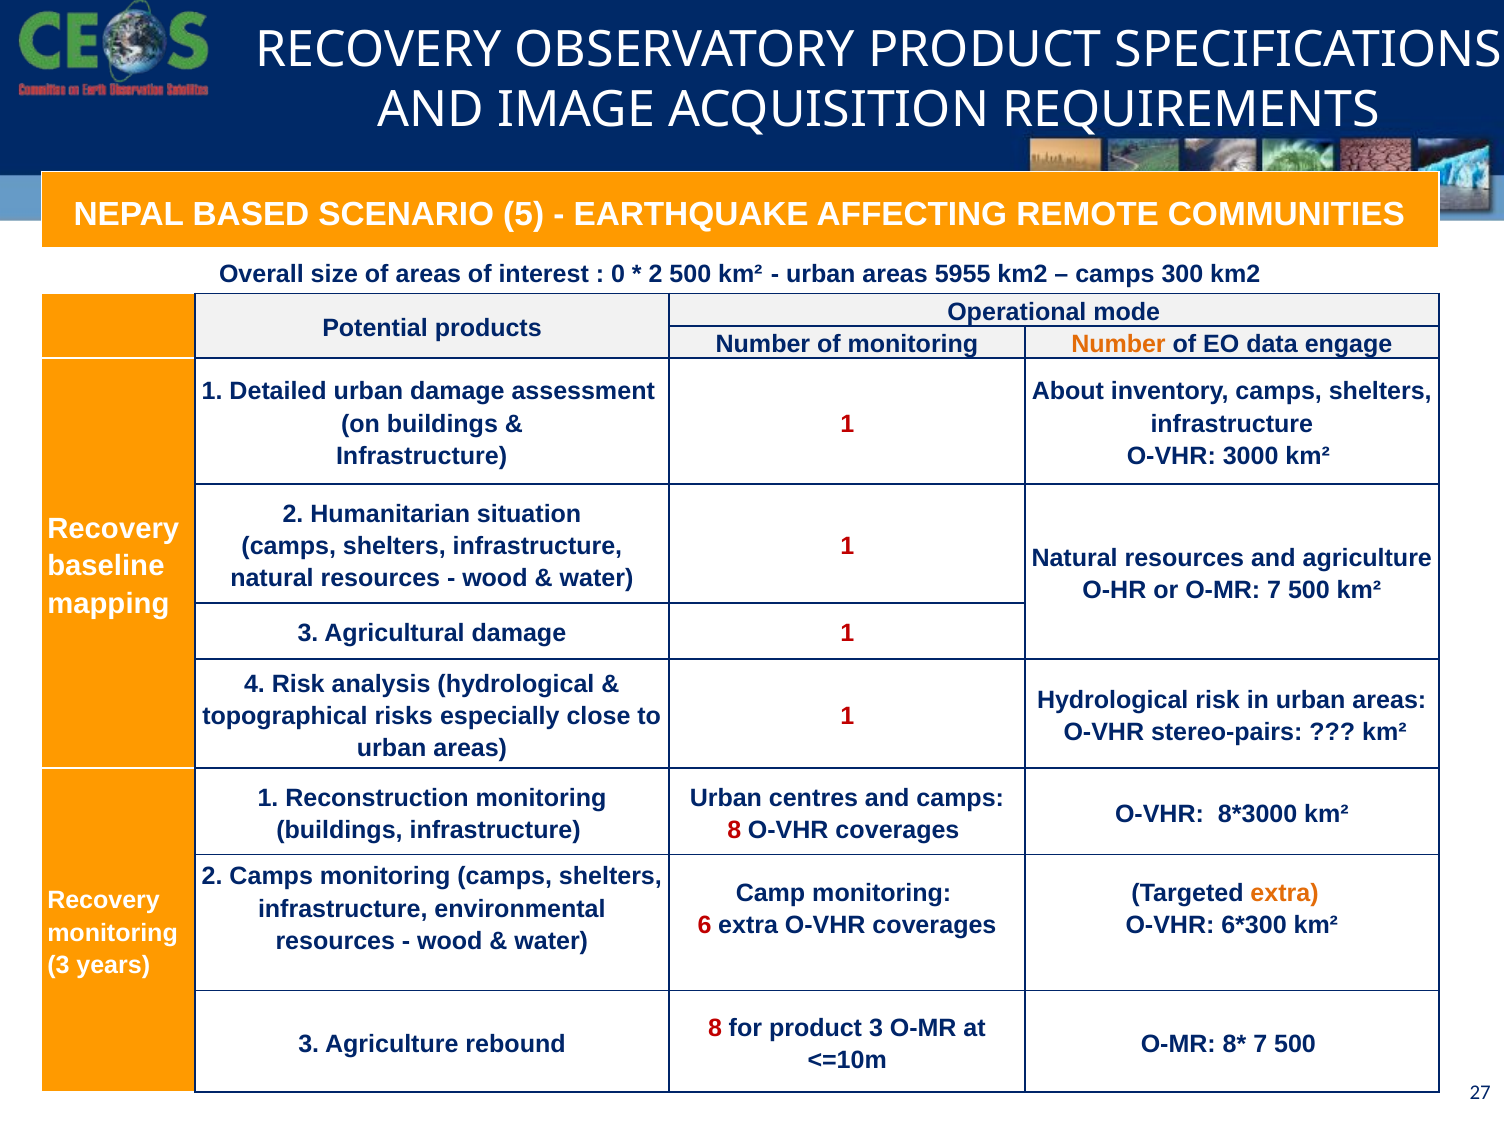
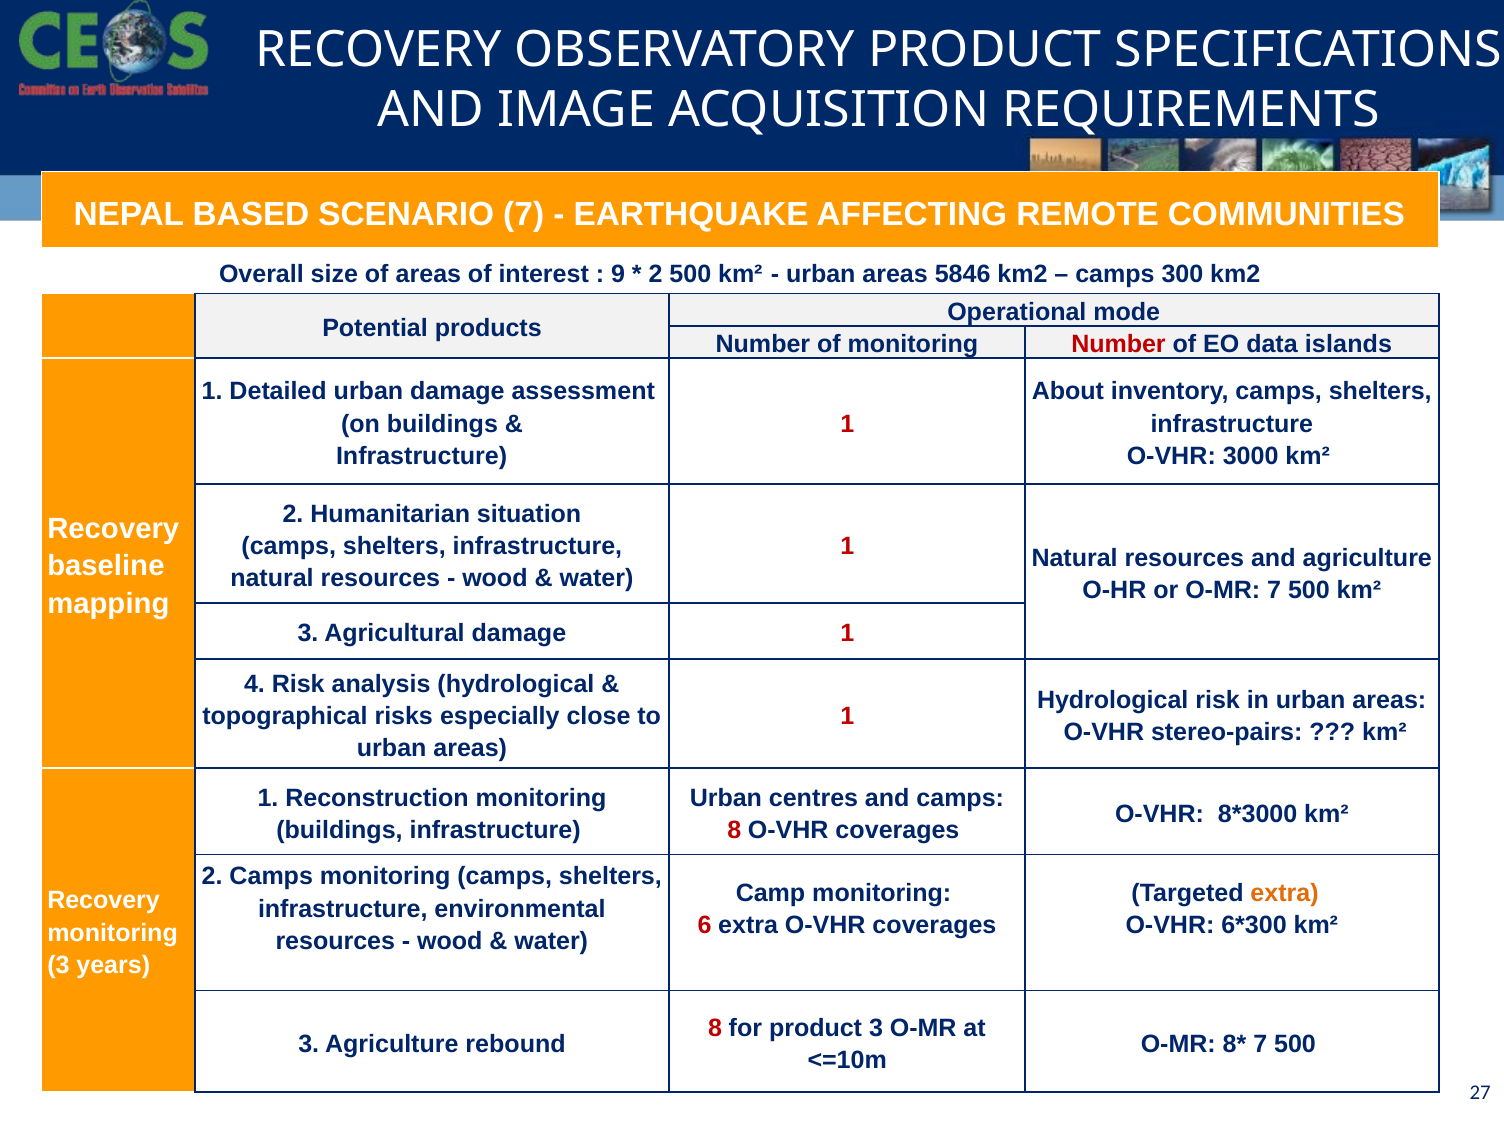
SCENARIO 5: 5 -> 7
0: 0 -> 9
5955: 5955 -> 5846
Number at (1119, 344) colour: orange -> red
engage: engage -> islands
